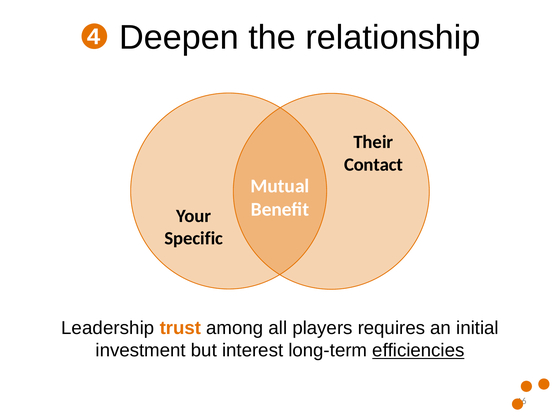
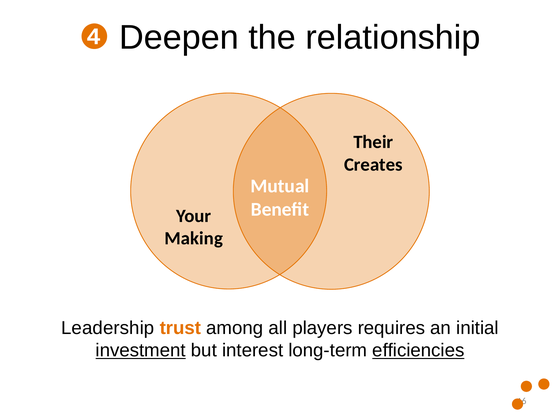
Contact: Contact -> Creates
Specific: Specific -> Making
investment underline: none -> present
